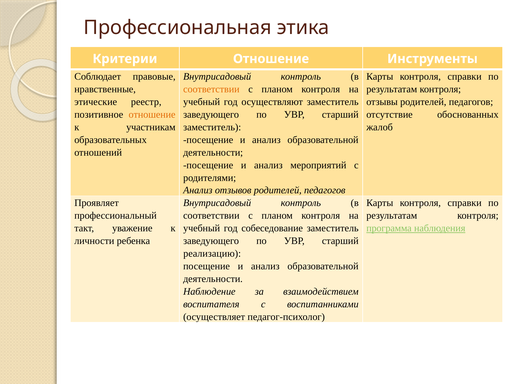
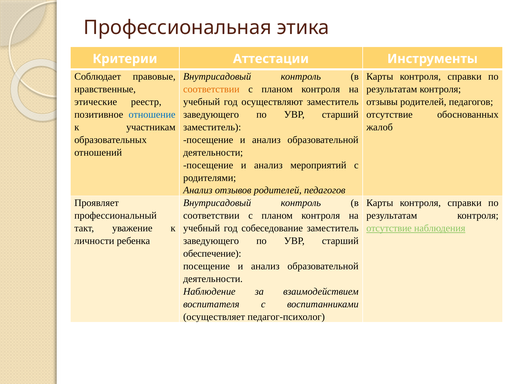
Критерии Отношение: Отношение -> Аттестации
отношение at (152, 115) colour: orange -> blue
программа at (389, 228): программа -> отсутствие
реализацию: реализацию -> обеспечение
